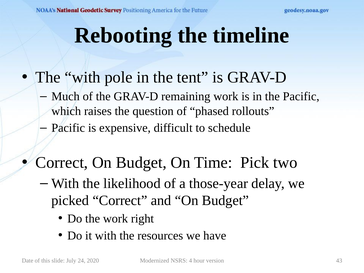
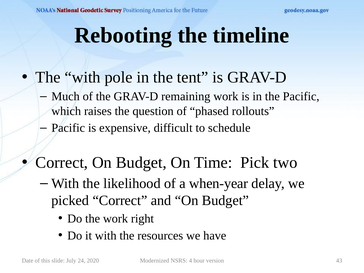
those-year: those-year -> when-year
